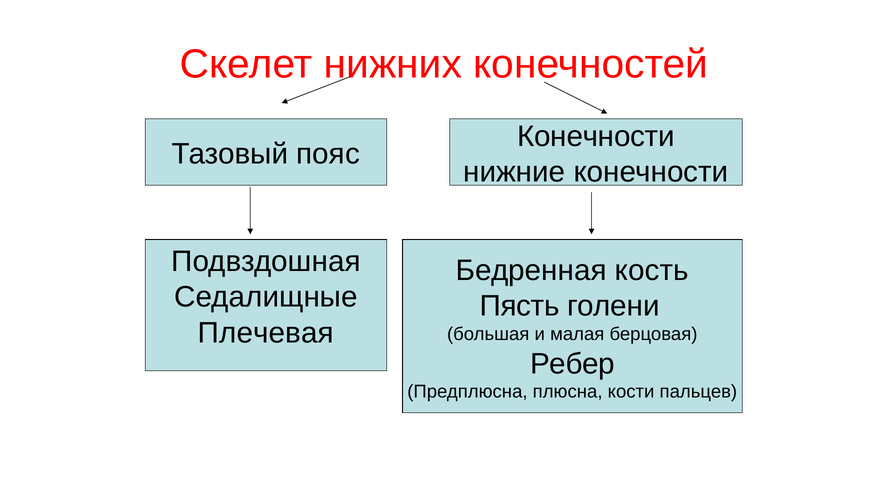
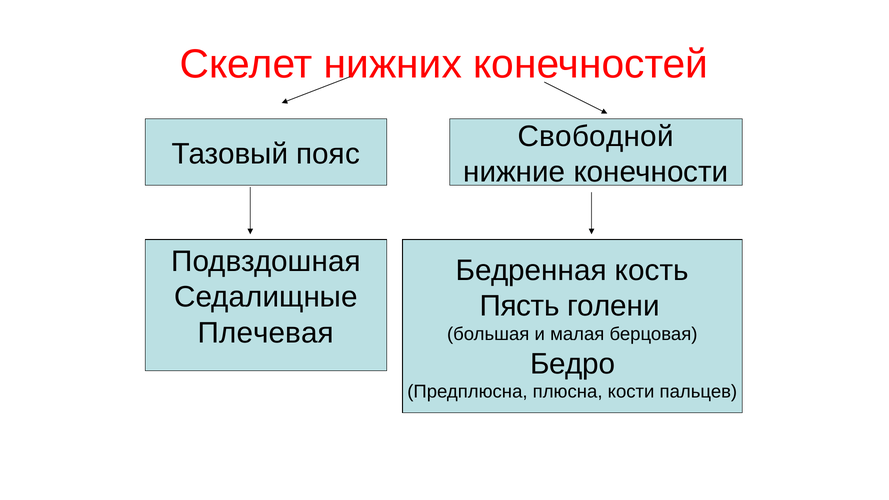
Конечности at (596, 136): Конечности -> Свободной
Ребер: Ребер -> Бедро
